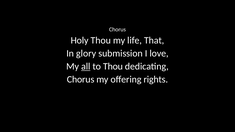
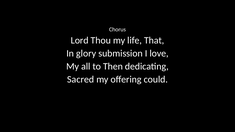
Holy: Holy -> Lord
all underline: present -> none
to Thou: Thou -> Then
Chorus at (81, 79): Chorus -> Sacred
rights: rights -> could
